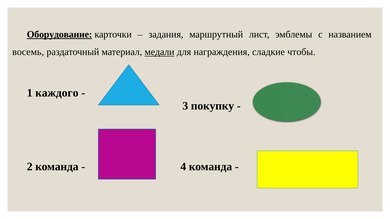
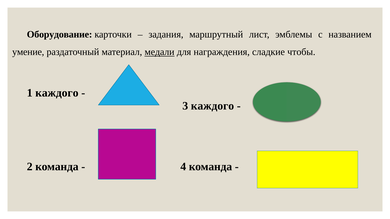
Оборудование underline: present -> none
восемь: восемь -> умение
3 покупку: покупку -> каждого
